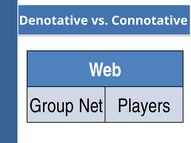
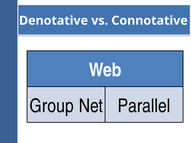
Players: Players -> Parallel
